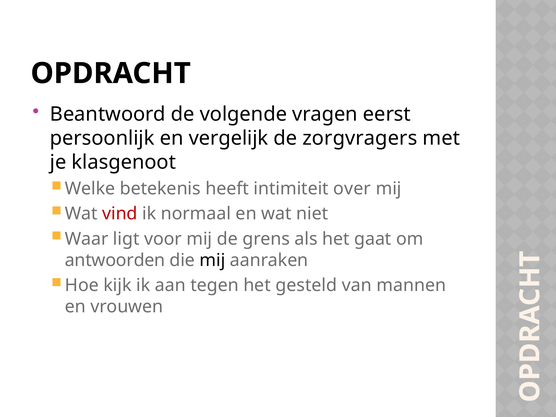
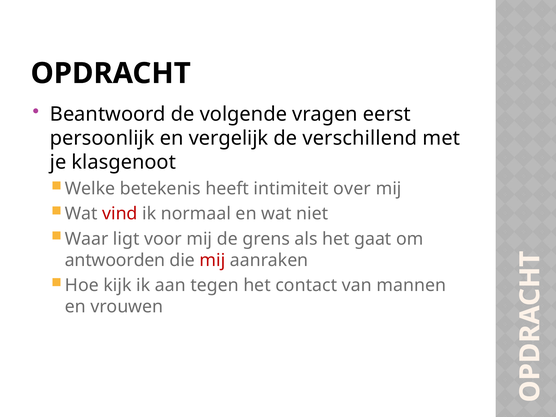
zorgvragers: zorgvragers -> verschillend
mij at (212, 260) colour: black -> red
gesteld: gesteld -> contact
